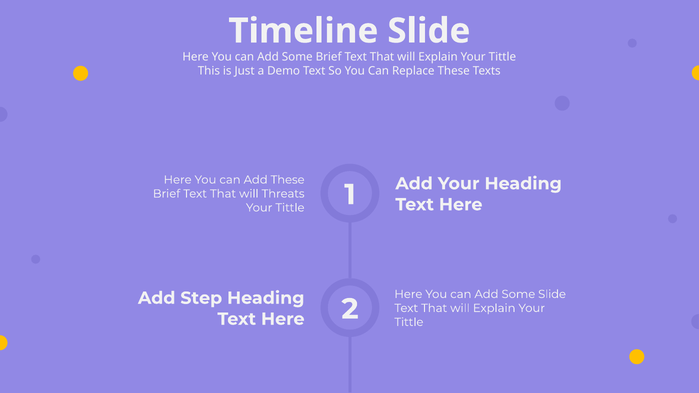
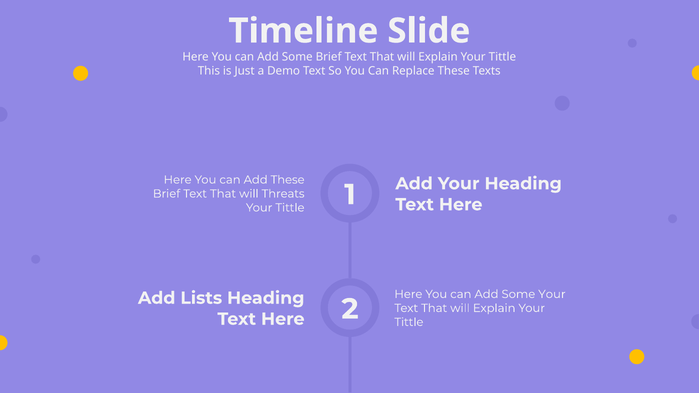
Some Slide: Slide -> Your
Step: Step -> Lists
